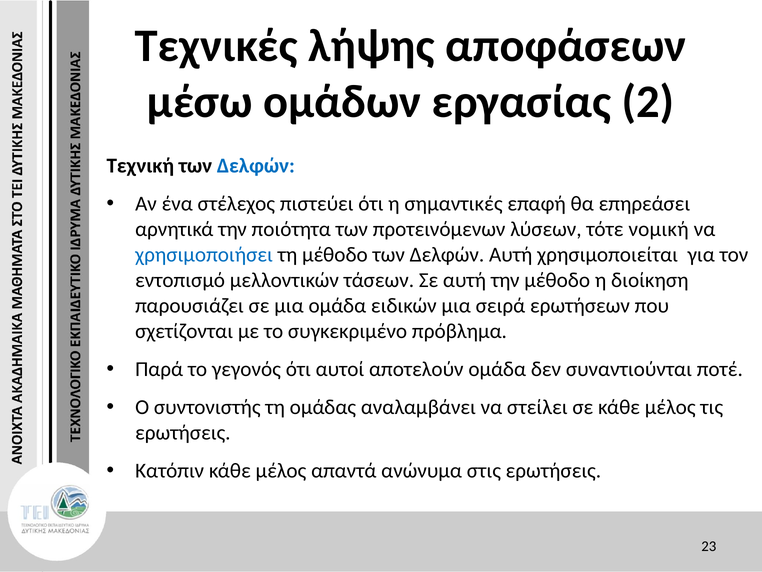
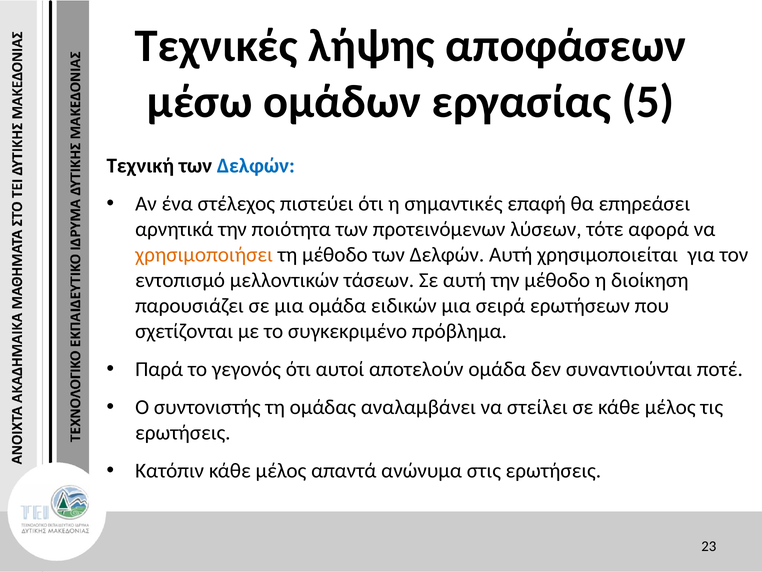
2: 2 -> 5
νομική: νομική -> αφορά
χρησιμοποιήσει colour: blue -> orange
